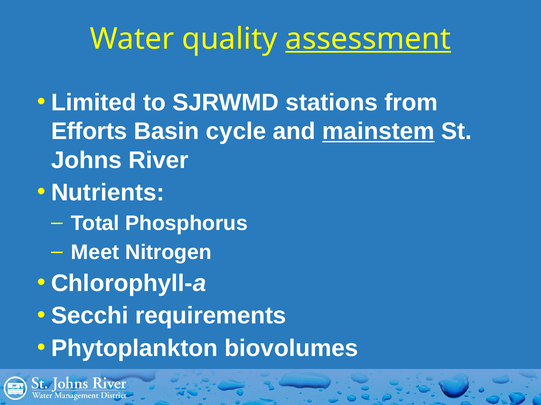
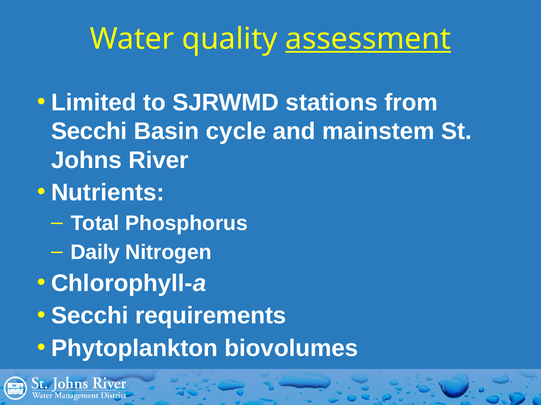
Efforts at (89, 132): Efforts -> Secchi
mainstem underline: present -> none
Meet: Meet -> Daily
